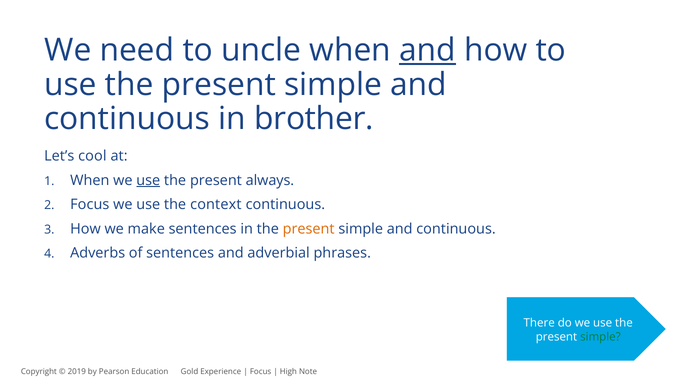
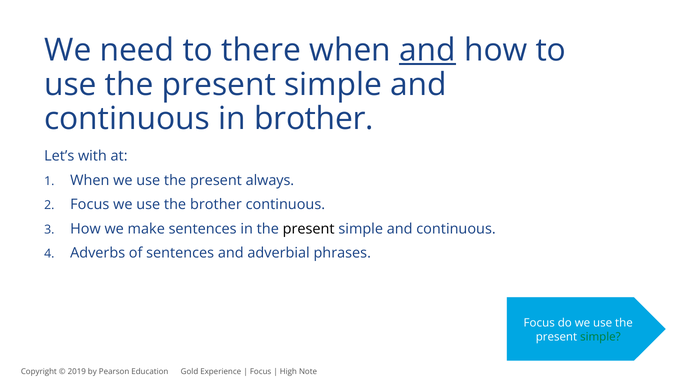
uncle: uncle -> there
cool: cool -> with
use at (148, 181) underline: present -> none
the context: context -> brother
present at (309, 229) colour: orange -> black
There at (539, 323): There -> Focus
